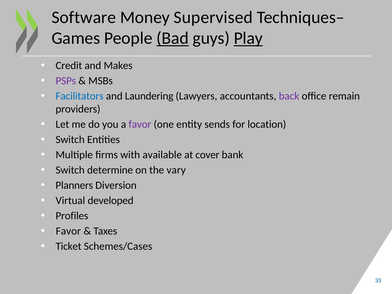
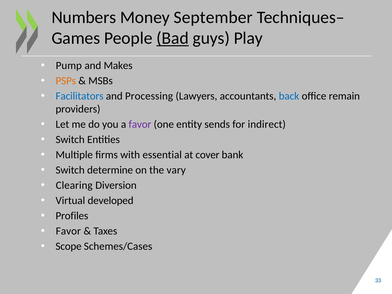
Software: Software -> Numbers
Supervised: Supervised -> September
Play underline: present -> none
Credit: Credit -> Pump
PSPs colour: purple -> orange
Laundering: Laundering -> Processing
back colour: purple -> blue
location: location -> indirect
available: available -> essential
Planners: Planners -> Clearing
Ticket: Ticket -> Scope
